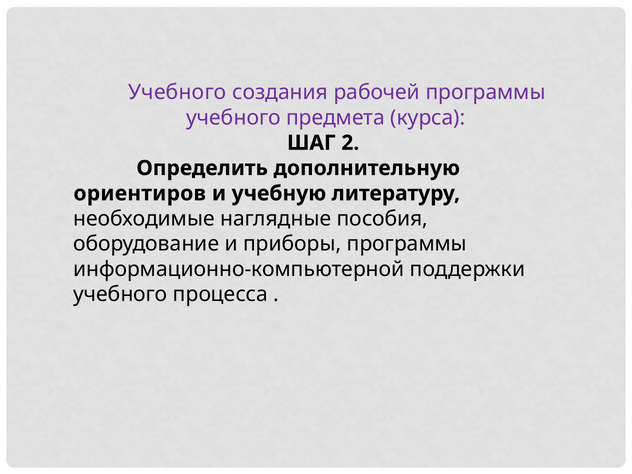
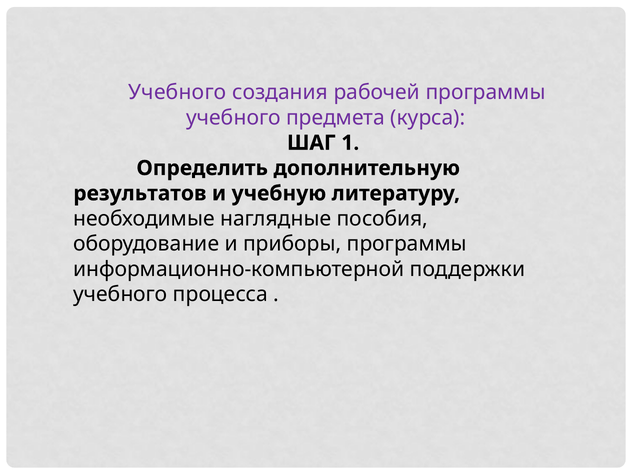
2: 2 -> 1
ориентиров: ориентиров -> результатов
